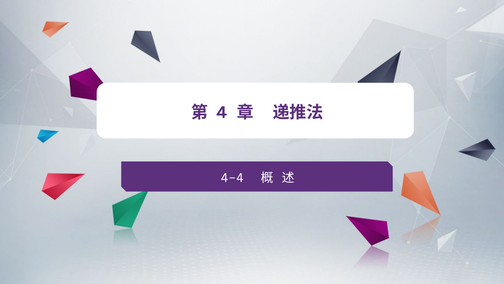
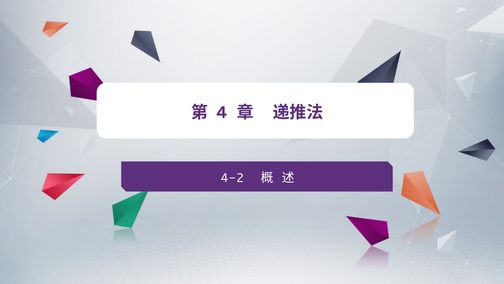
4-4: 4-4 -> 4-2
